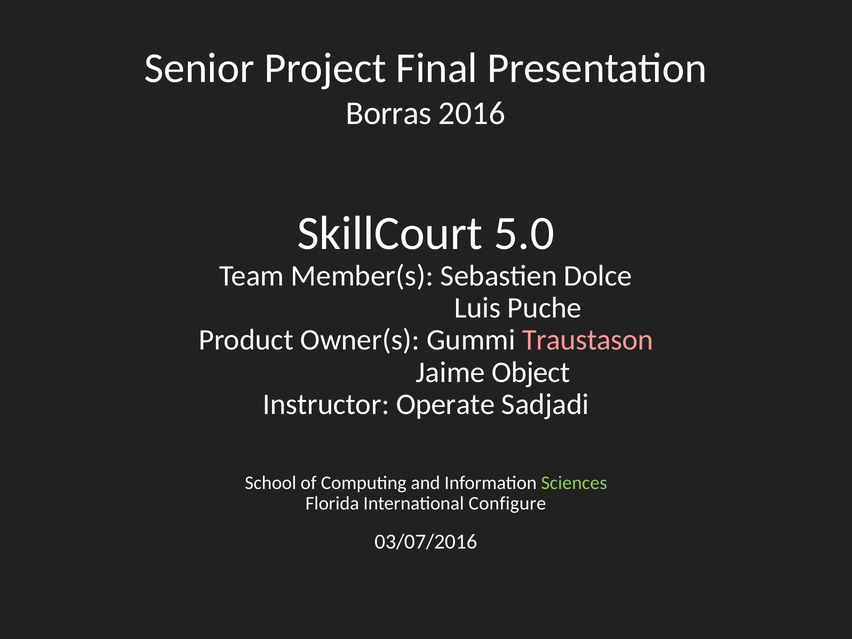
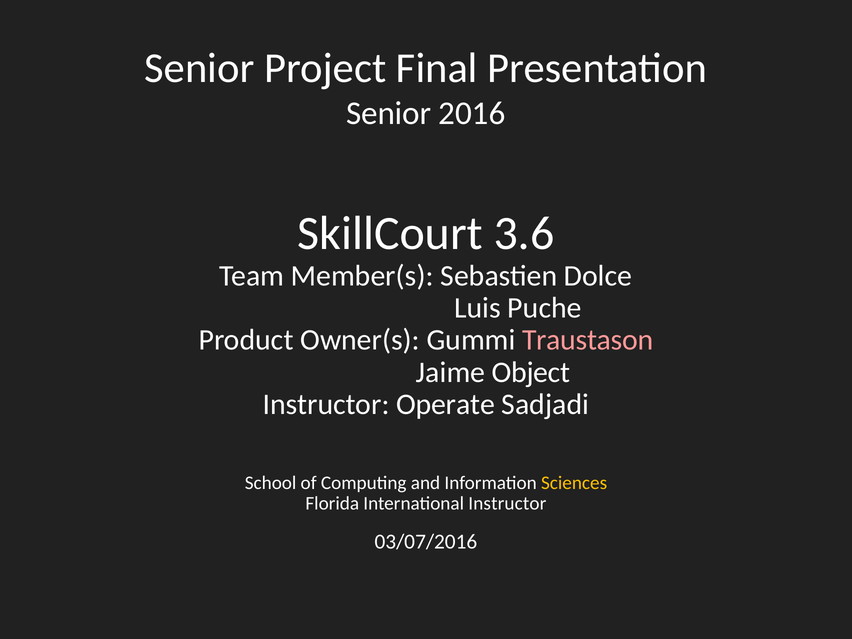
Borras at (389, 113): Borras -> Senior
5.0: 5.0 -> 3.6
Sciences colour: light green -> yellow
International Configure: Configure -> Instructor
